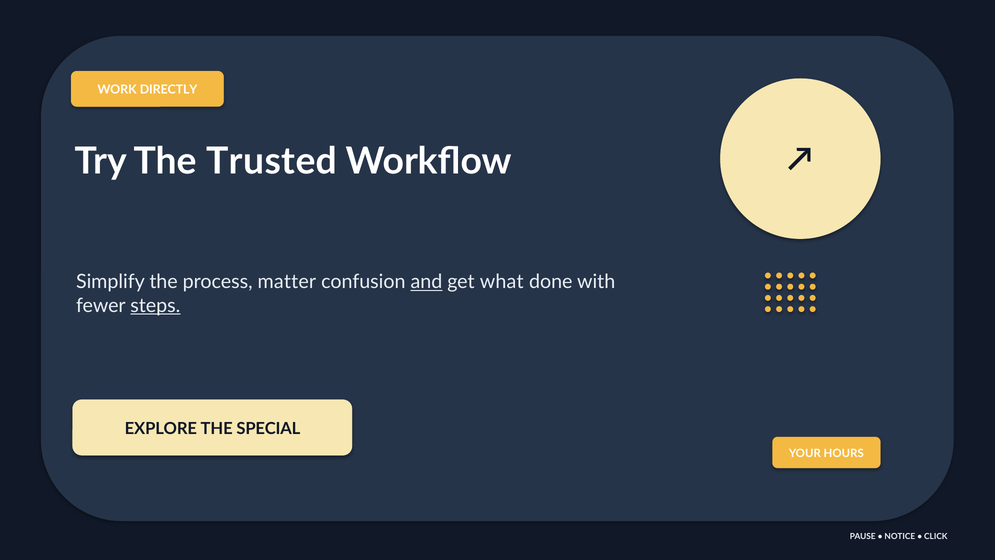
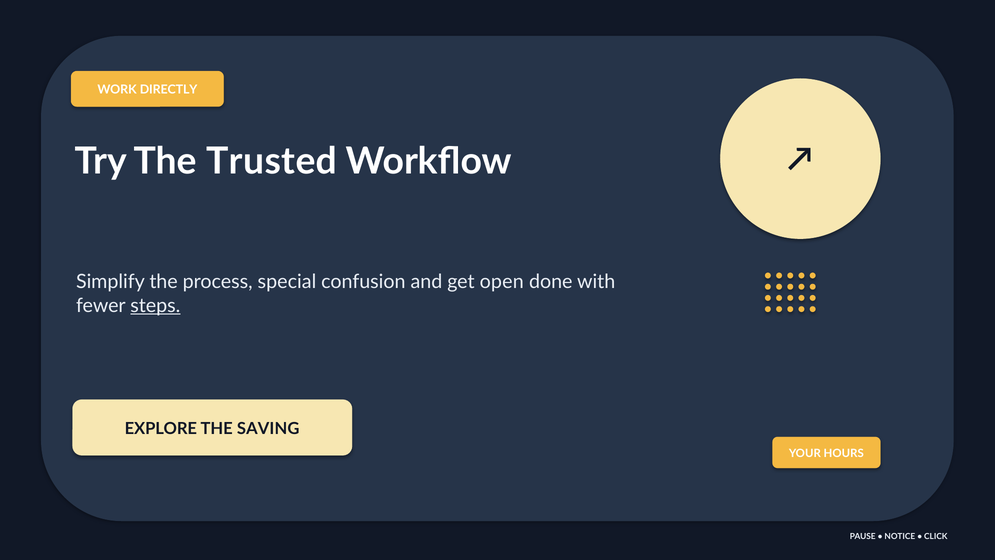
matter: matter -> special
and underline: present -> none
what: what -> open
SPECIAL: SPECIAL -> SAVING
